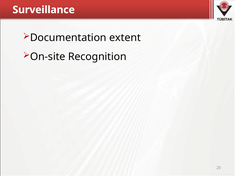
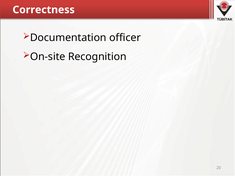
Surveillance: Surveillance -> Correctness
extent: extent -> officer
